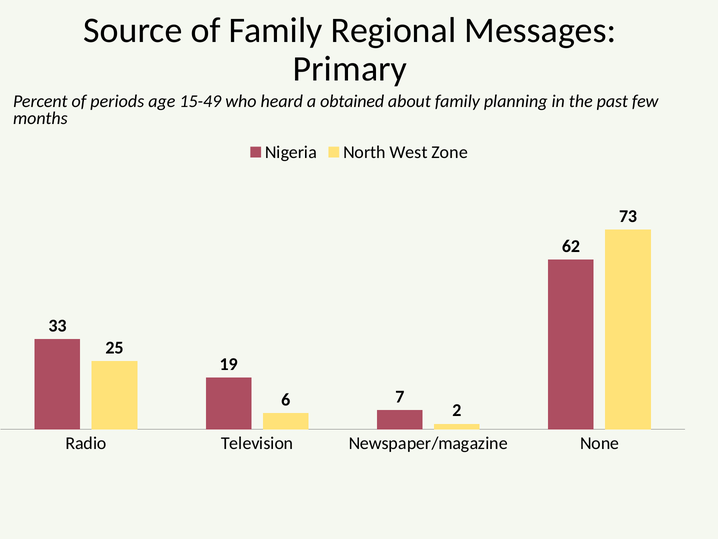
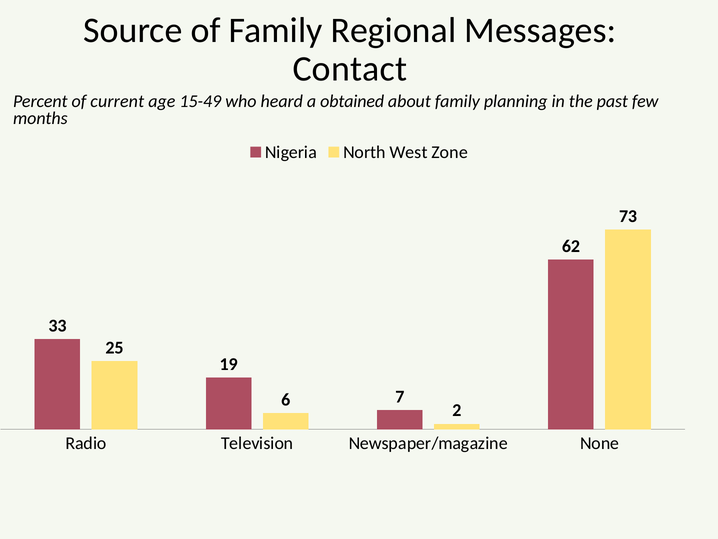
Primary: Primary -> Contact
periods: periods -> current
